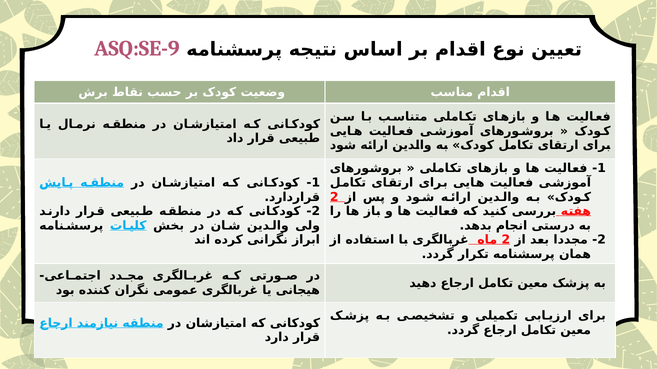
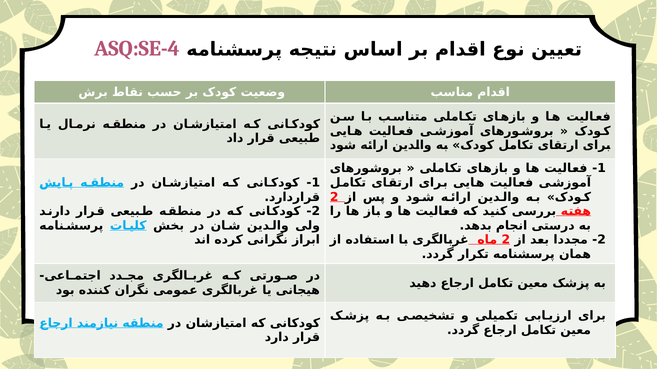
ASQ:SE-9: ASQ:SE-9 -> ASQ:SE-4
